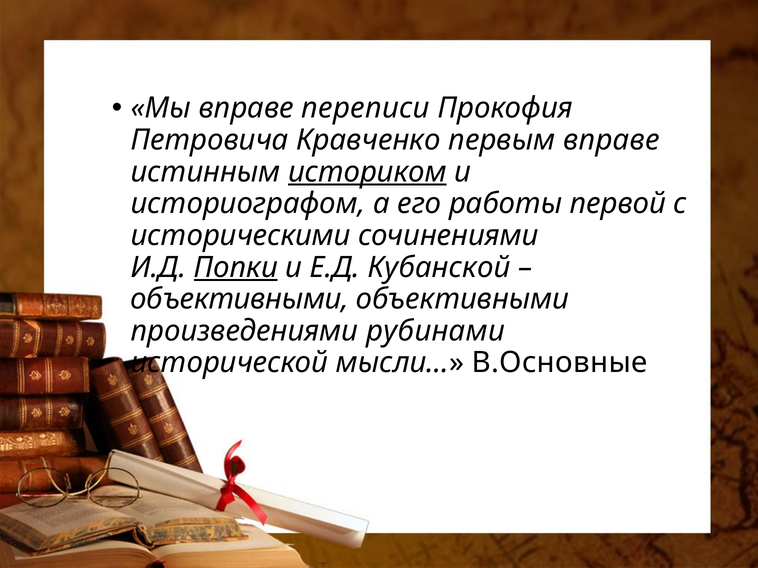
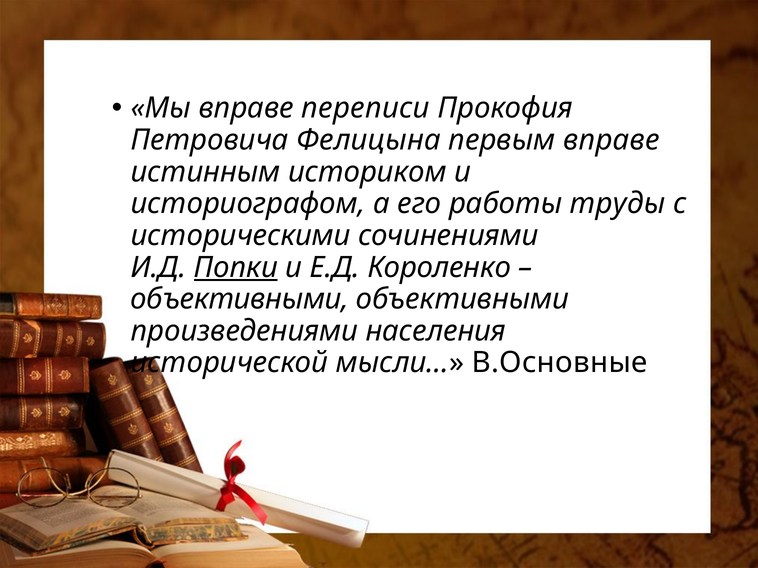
Кравченко: Кравченко -> Фелицына
историком underline: present -> none
первой: первой -> труды
Кубанской: Кубанской -> Короленко
рубинами: рубинами -> населения
